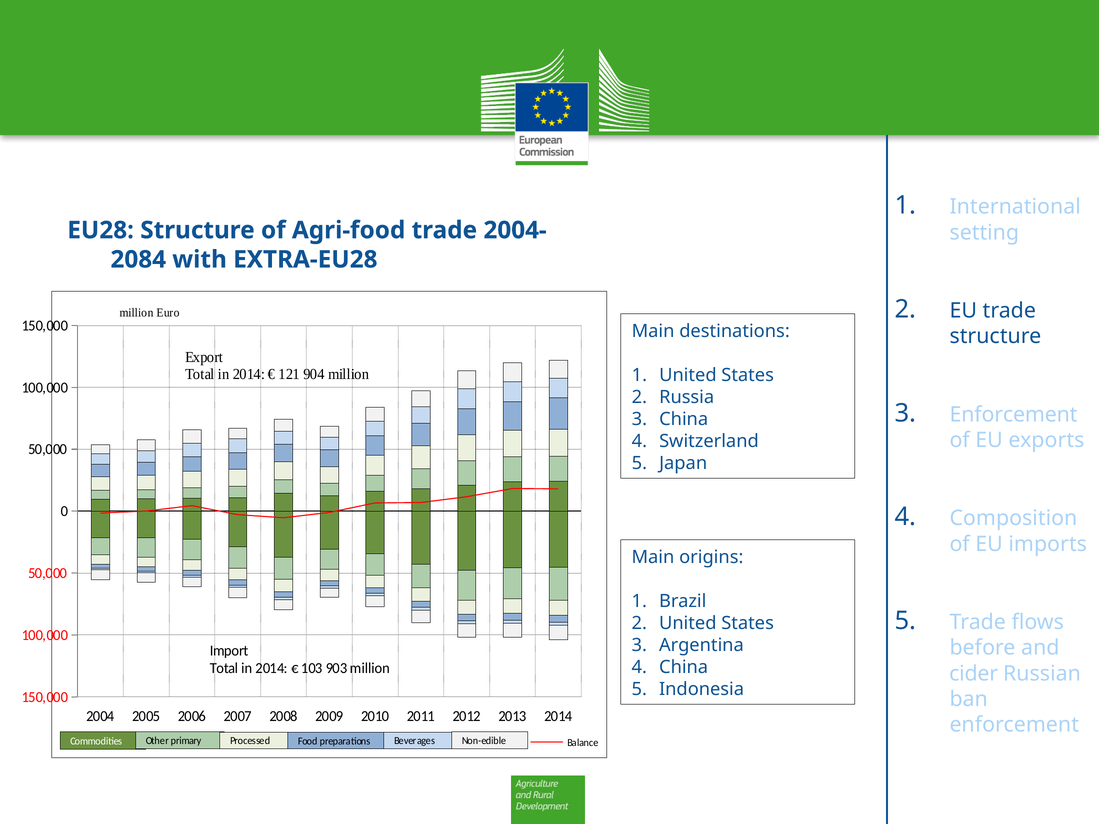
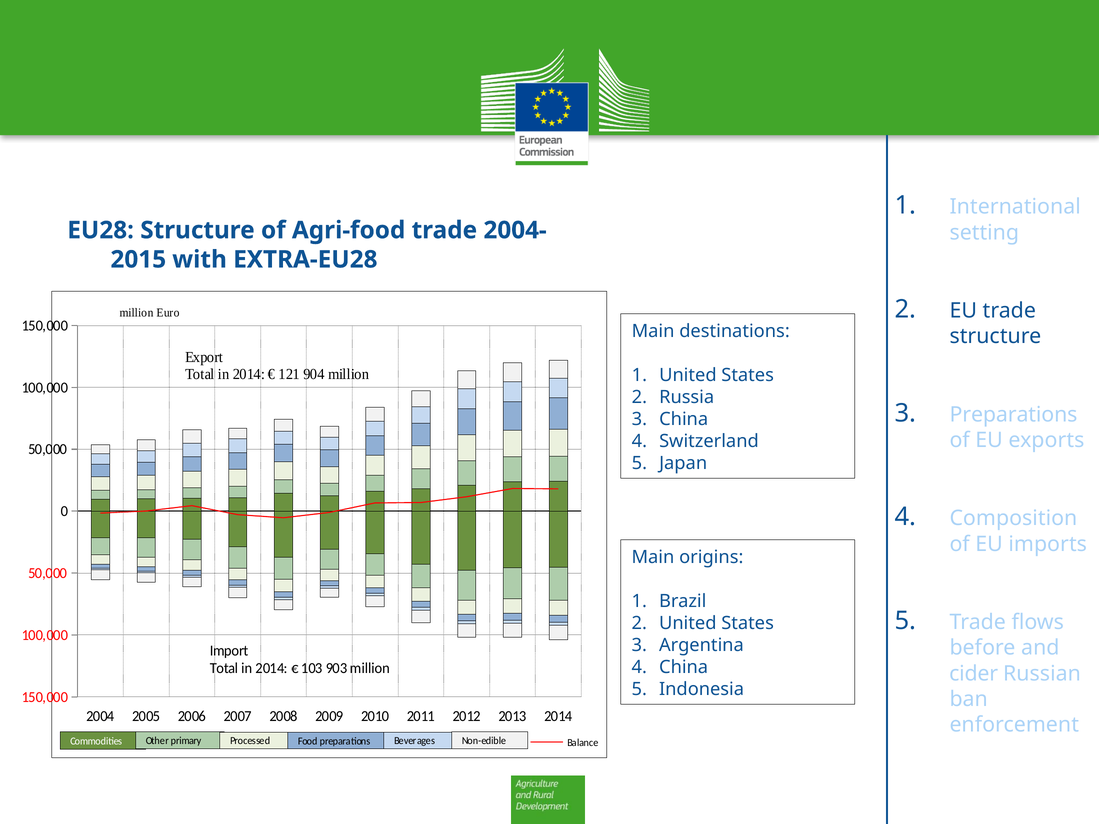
2084: 2084 -> 2015
Enforcement at (1014, 415): Enforcement -> Preparations
